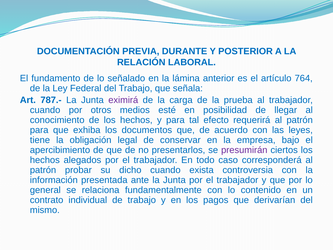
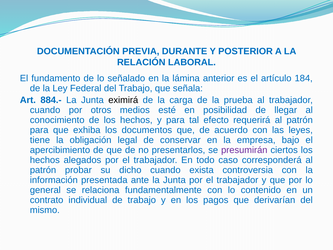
764: 764 -> 184
787.-: 787.- -> 884.-
eximirá colour: purple -> black
